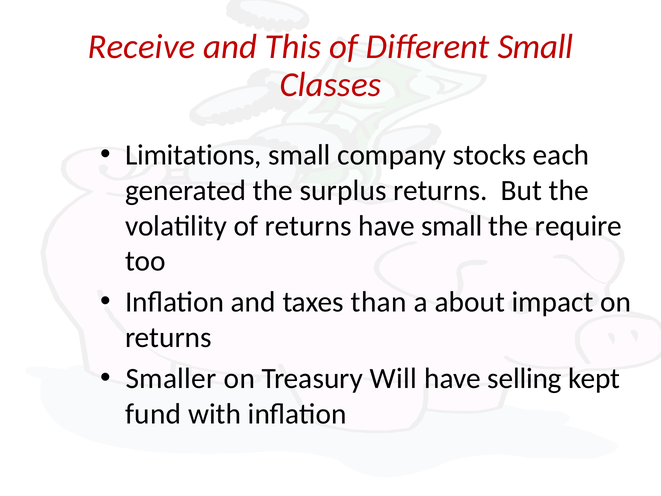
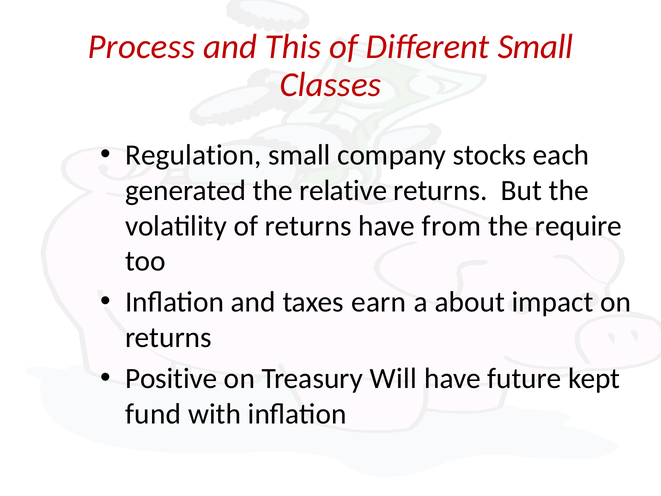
Receive: Receive -> Process
Limitations: Limitations -> Regulation
surplus: surplus -> relative
have small: small -> from
than: than -> earn
Smaller: Smaller -> Positive
selling: selling -> future
